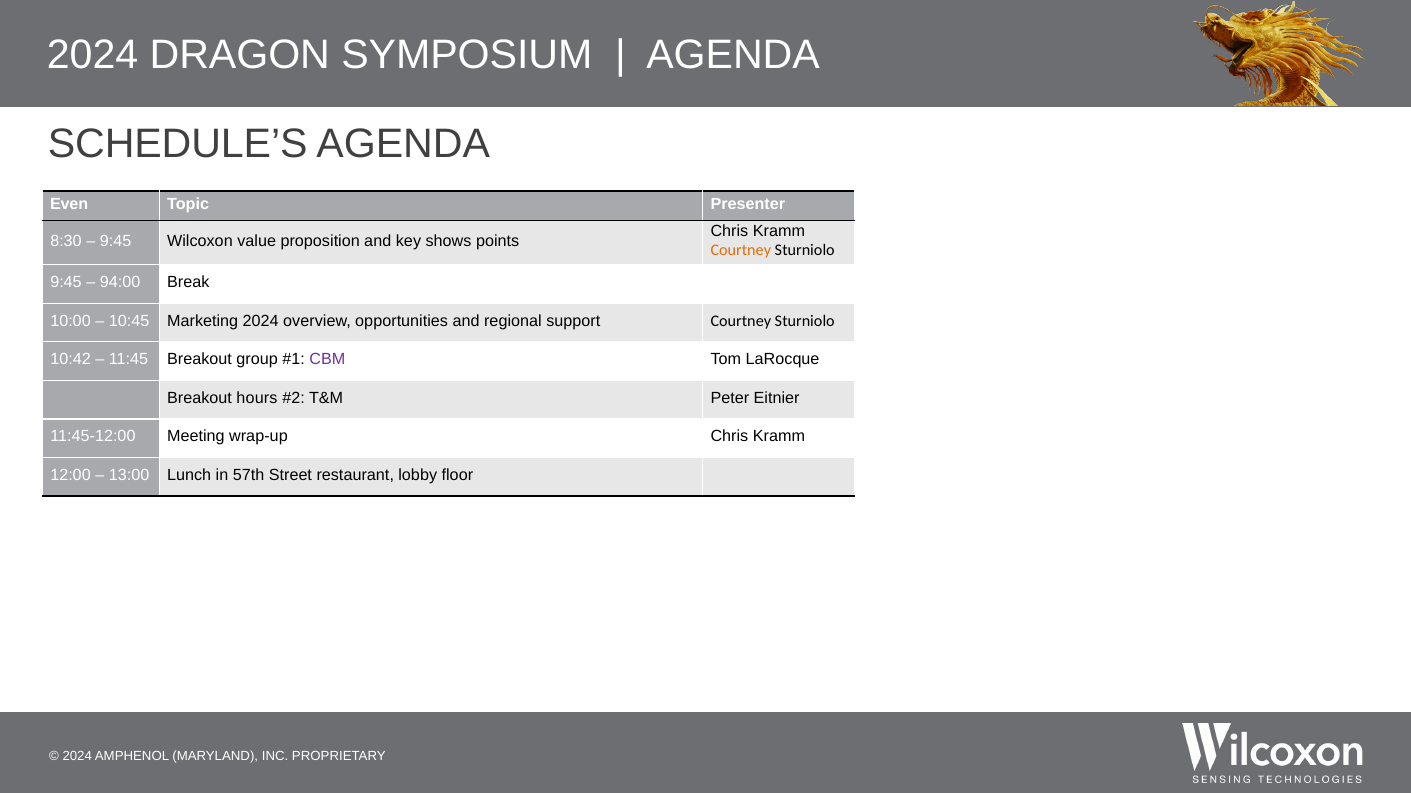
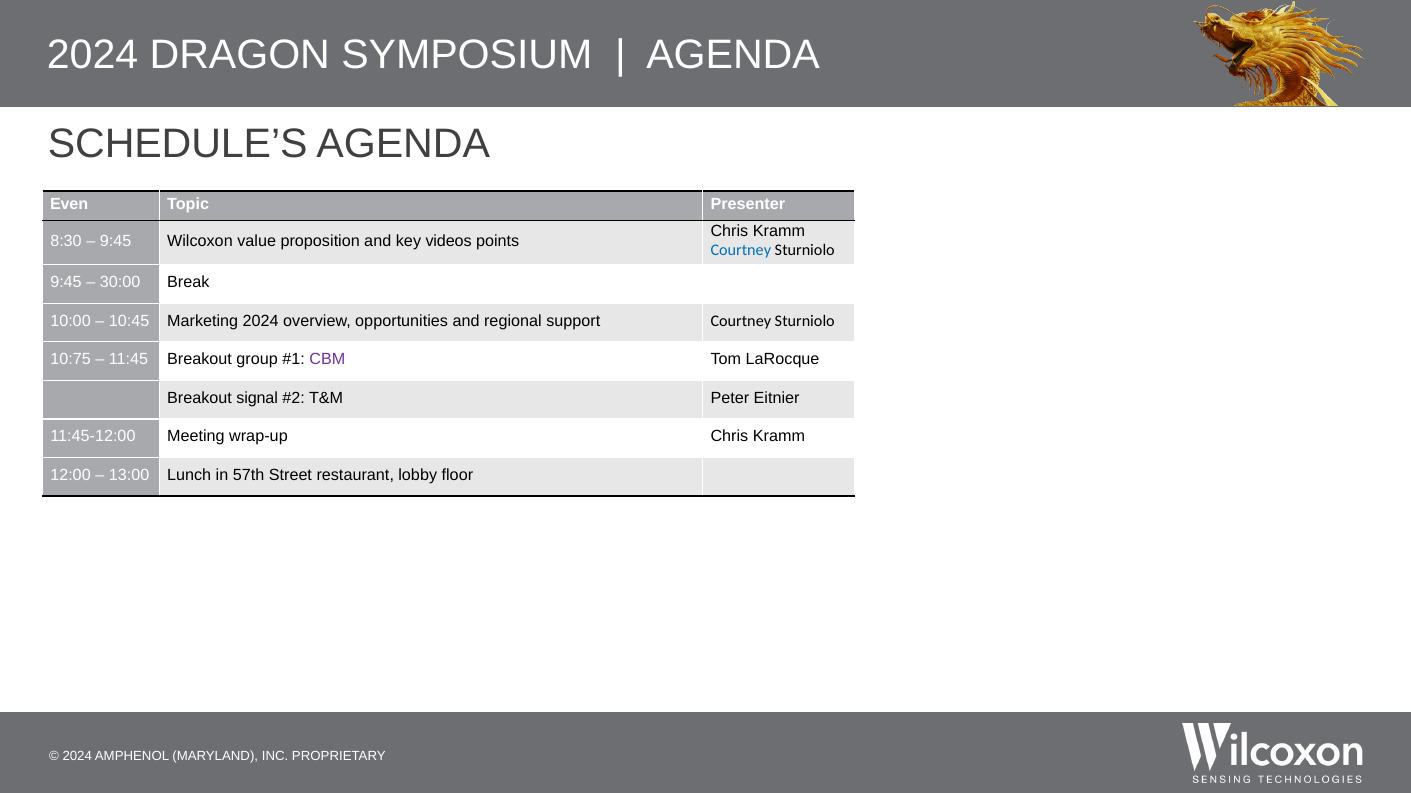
shows: shows -> videos
Courtney at (741, 250) colour: orange -> blue
94:00: 94:00 -> 30:00
10:42: 10:42 -> 10:75
hours: hours -> signal
